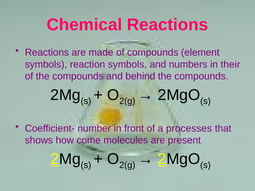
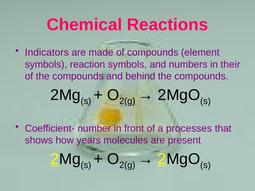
Reactions at (47, 53): Reactions -> Indicators
come: come -> years
